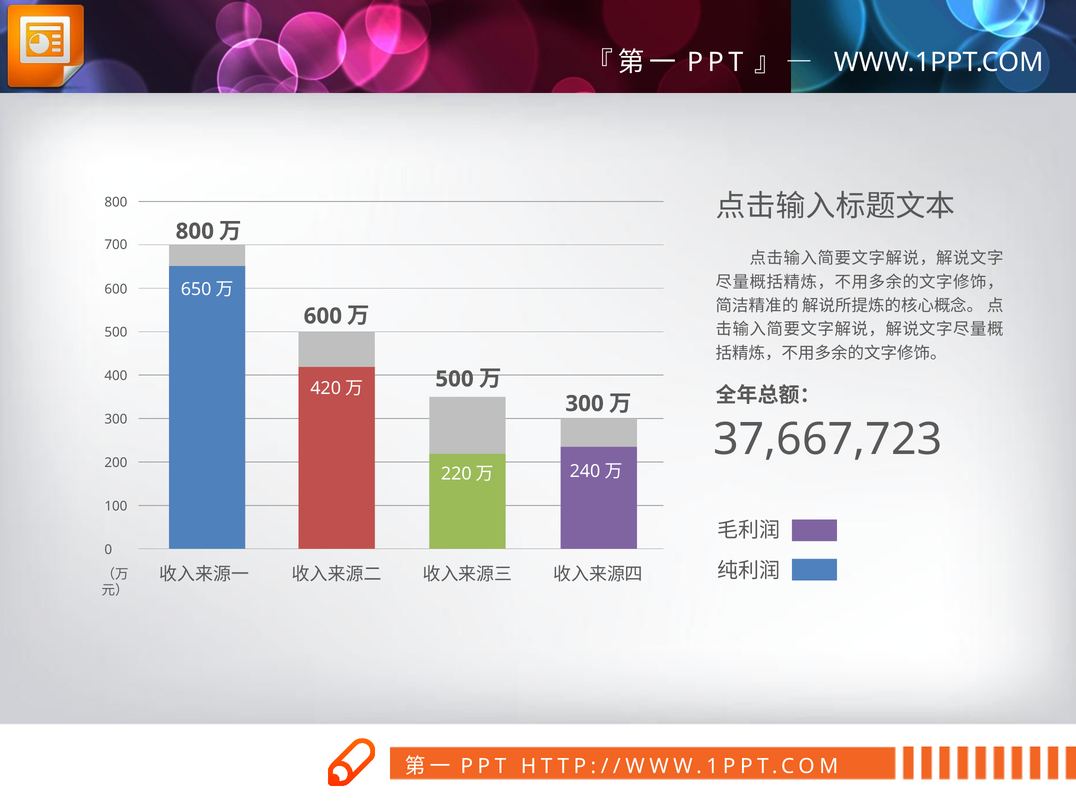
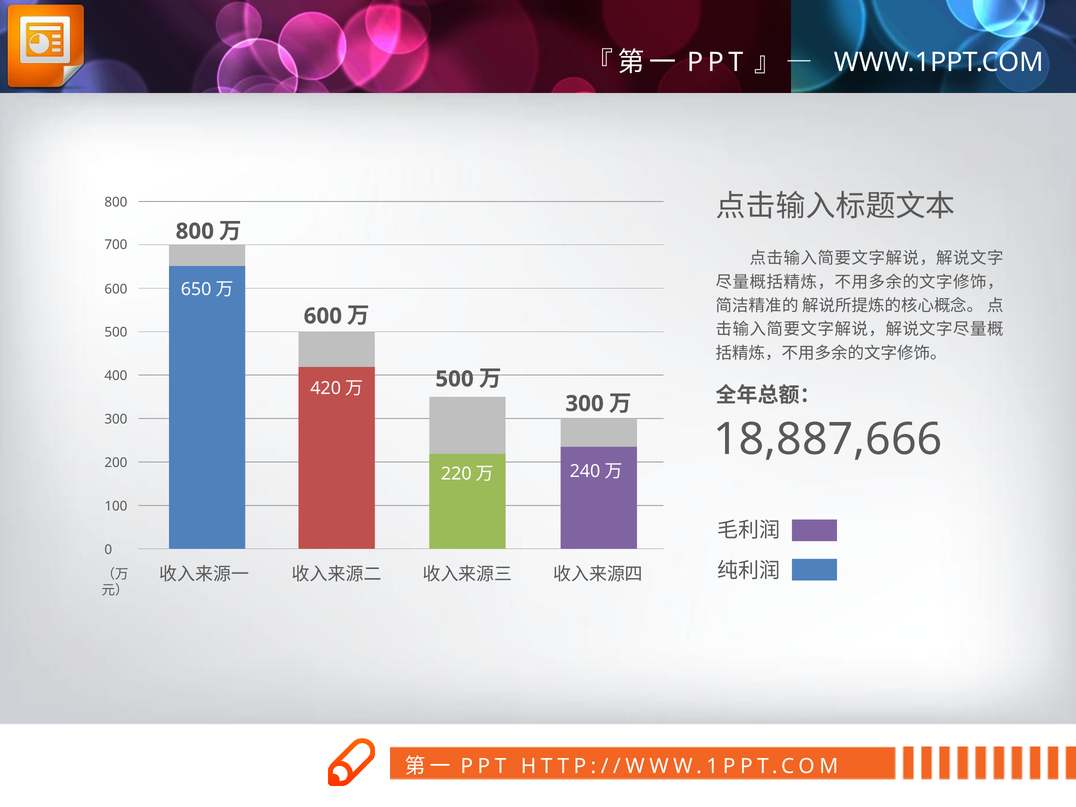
37,667,723: 37,667,723 -> 18,887,666
